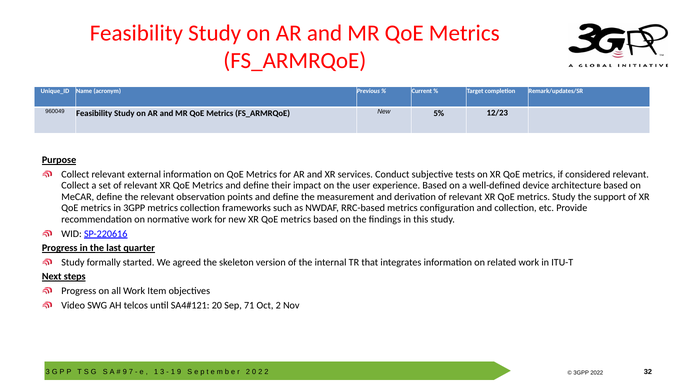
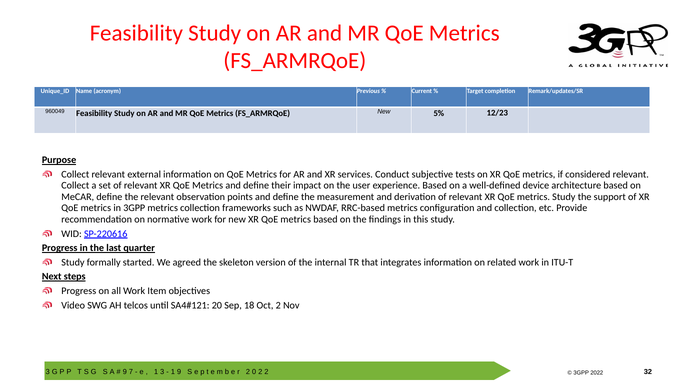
71: 71 -> 18
